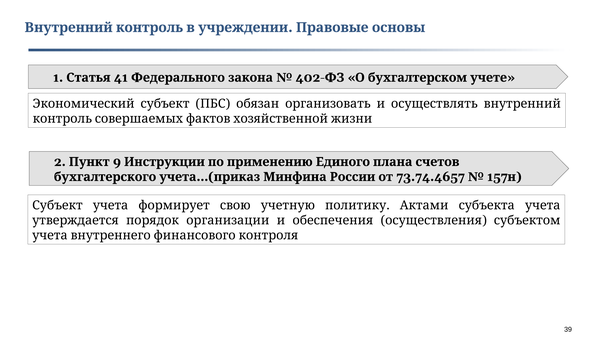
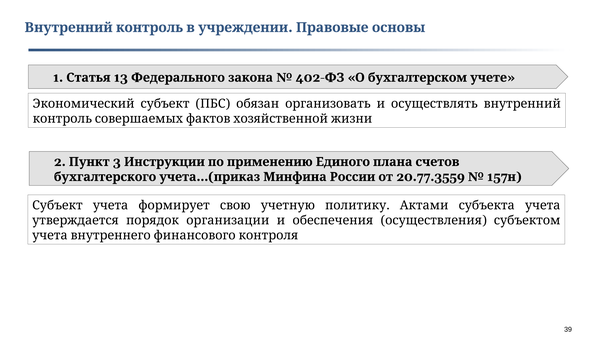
41: 41 -> 13
9: 9 -> 3
73.74.4657: 73.74.4657 -> 20.77.3559
